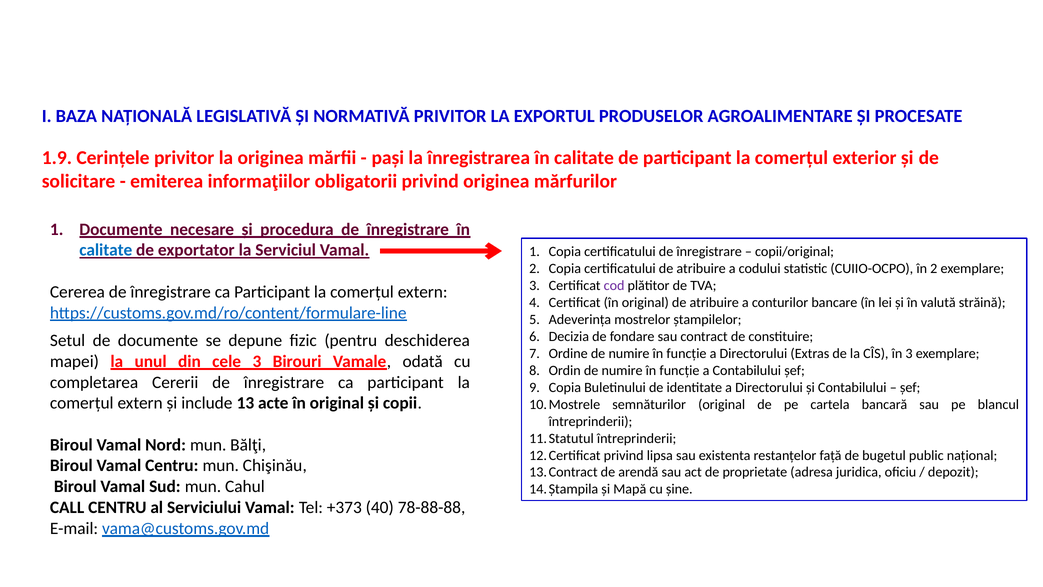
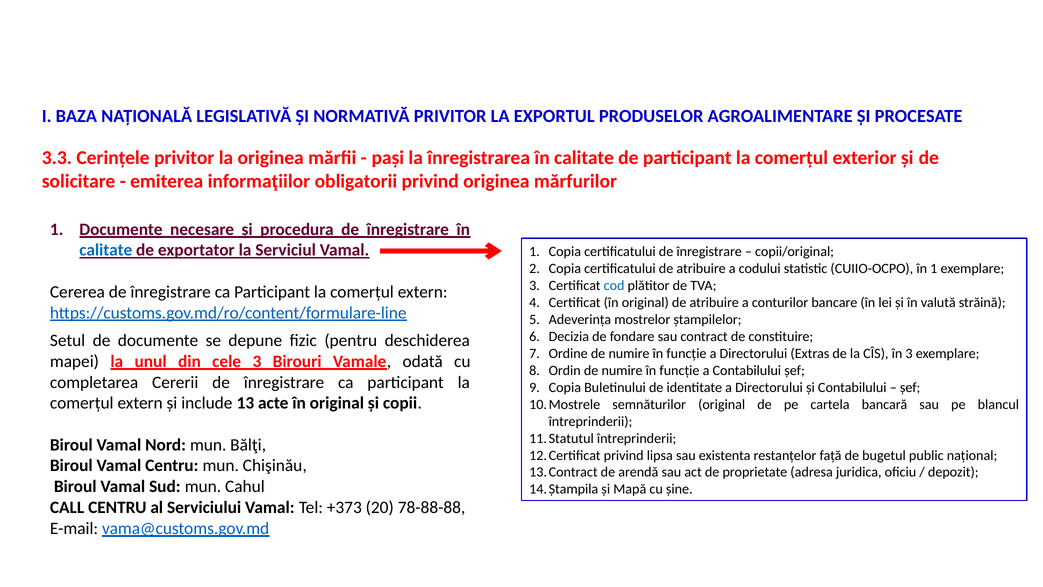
1.9: 1.9 -> 3.3
în 2: 2 -> 1
cod colour: purple -> blue
40: 40 -> 20
